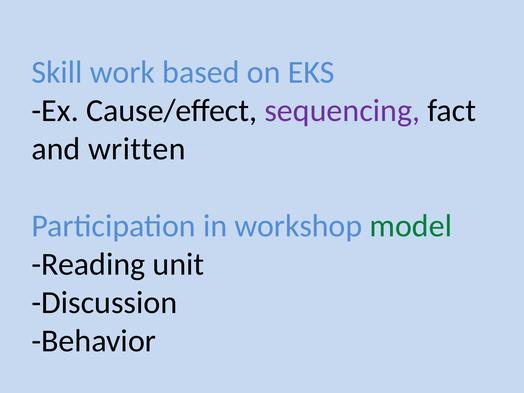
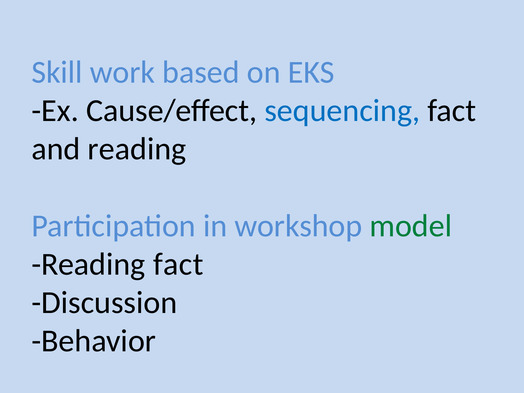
sequencing colour: purple -> blue
and written: written -> reading
Reading unit: unit -> fact
